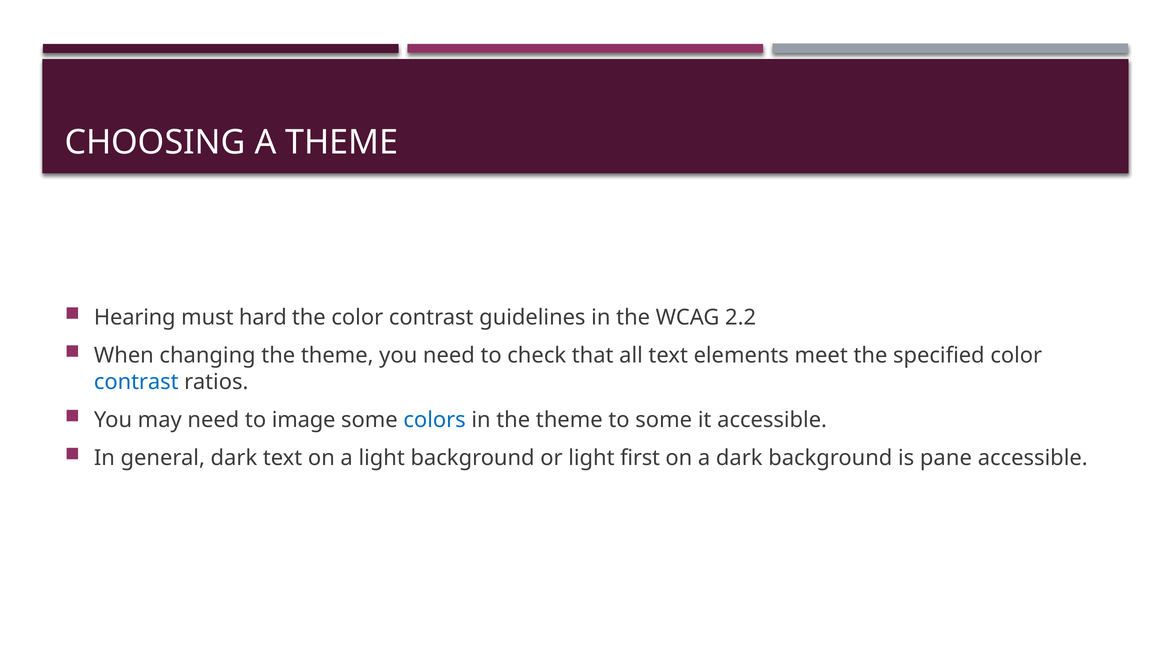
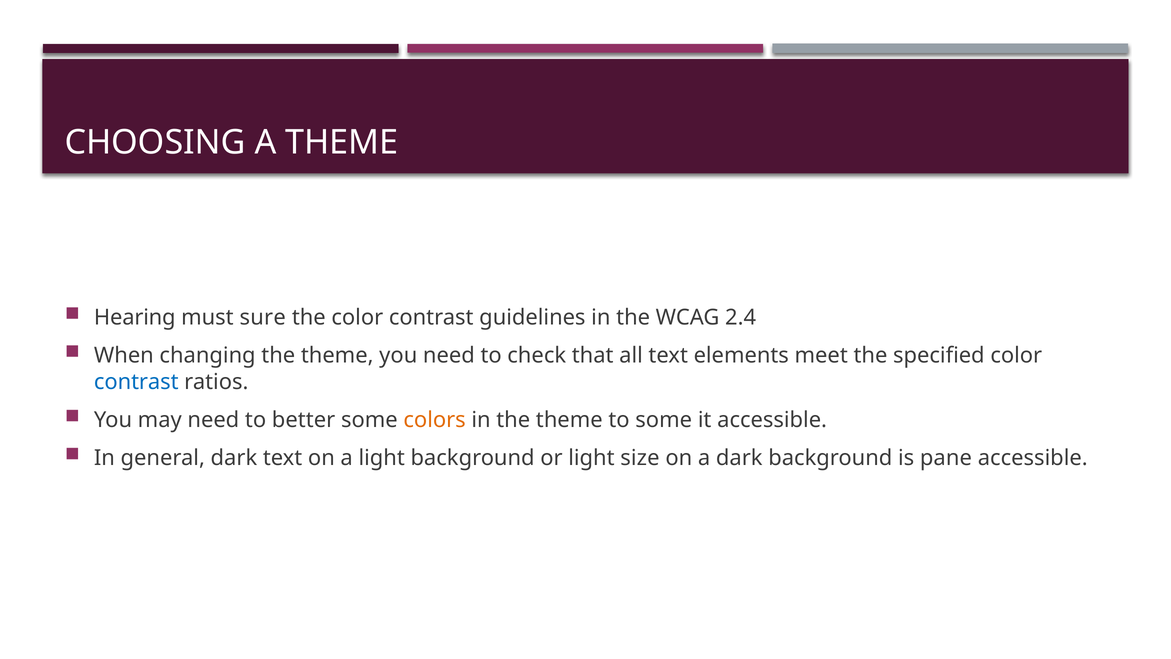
hard: hard -> sure
2.2: 2.2 -> 2.4
image: image -> better
colors colour: blue -> orange
first: first -> size
